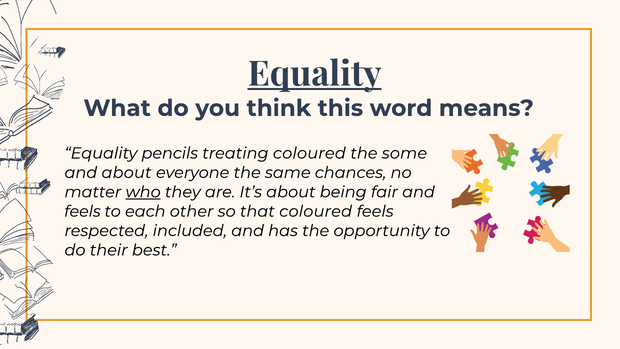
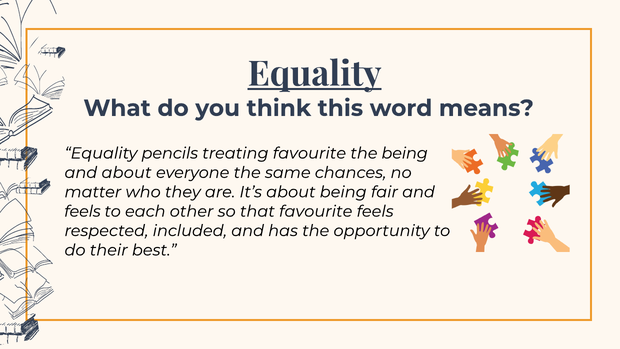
treating coloured: coloured -> favourite
the some: some -> being
who underline: present -> none
that coloured: coloured -> favourite
